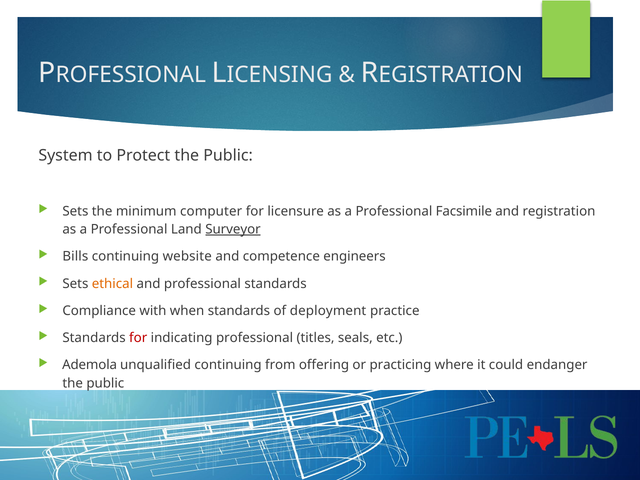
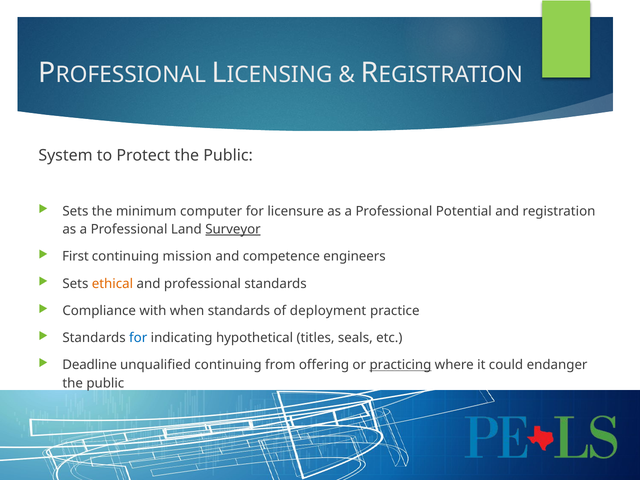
Facsimile: Facsimile -> Potential
Bills: Bills -> First
website: website -> mission
for at (138, 338) colour: red -> blue
indicating professional: professional -> hypothetical
Ademola: Ademola -> Deadline
practicing underline: none -> present
